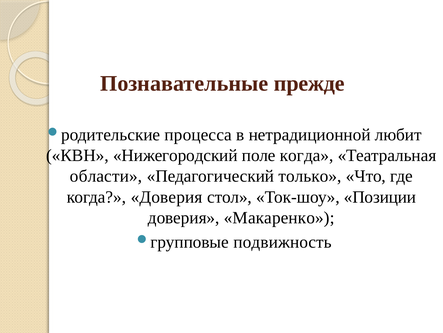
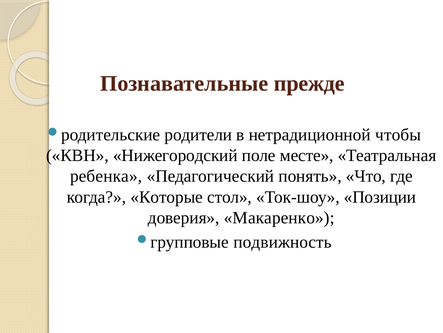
процесса: процесса -> родители
любит: любит -> чтобы
поле когда: когда -> месте
области: области -> ребенка
только: только -> понять
когда Доверия: Доверия -> Которые
